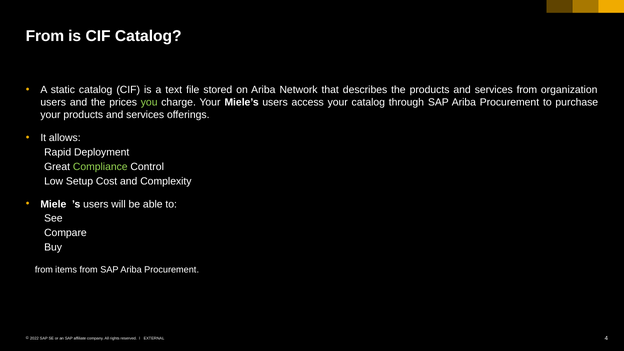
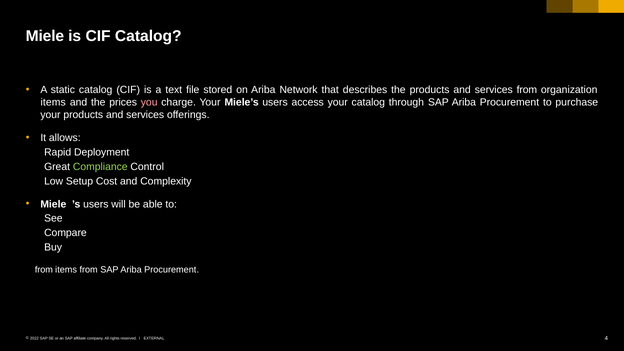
From at (45, 36): From -> Miele
users at (53, 102): users -> items
you colour: light green -> pink
